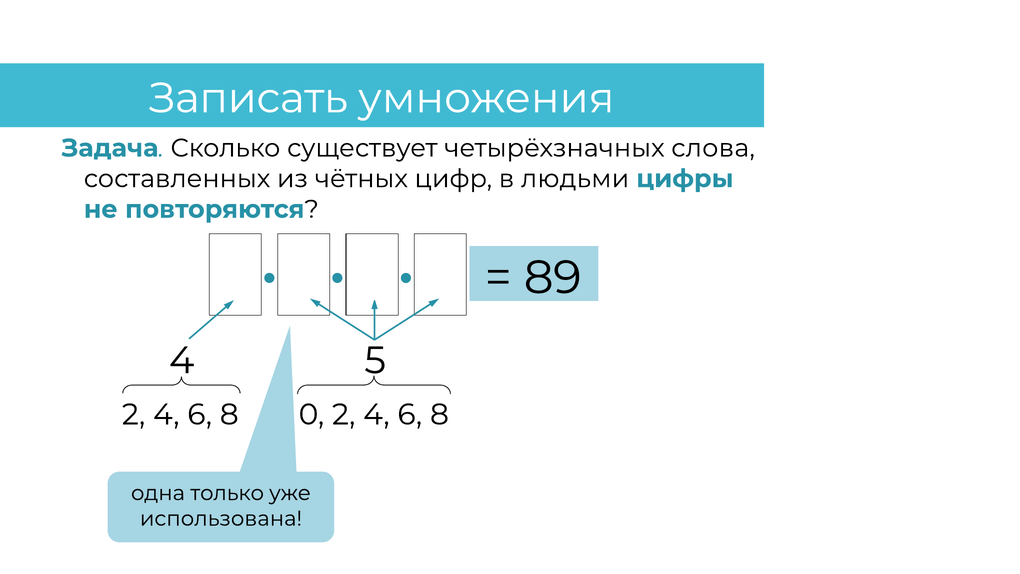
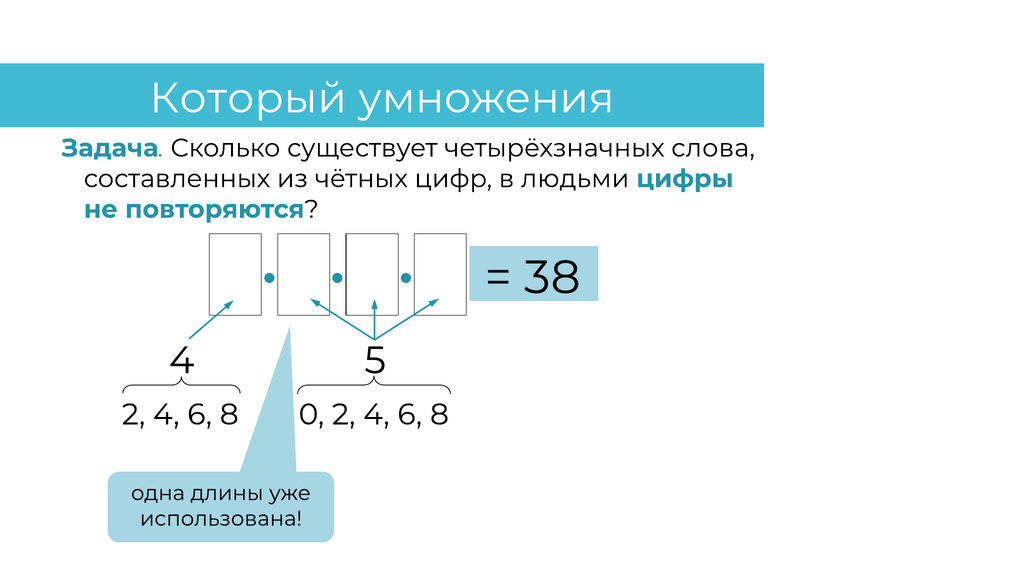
Записать: Записать -> Который
89: 89 -> 38
только: только -> длины
